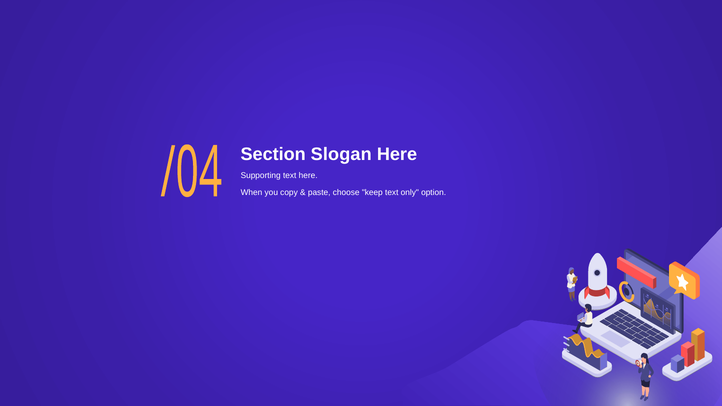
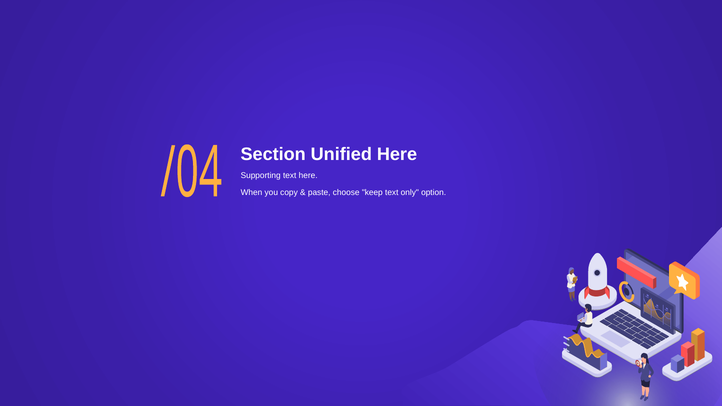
Slogan: Slogan -> Unified
